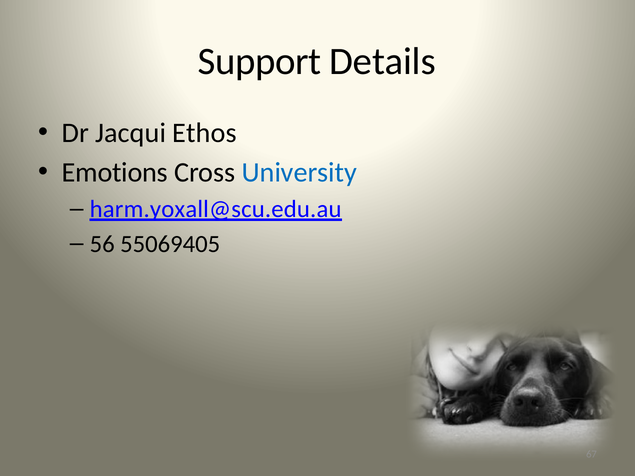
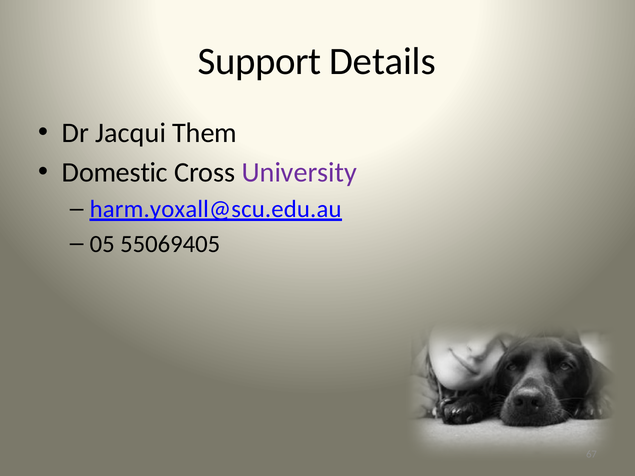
Ethos: Ethos -> Them
Emotions: Emotions -> Domestic
University colour: blue -> purple
56: 56 -> 05
